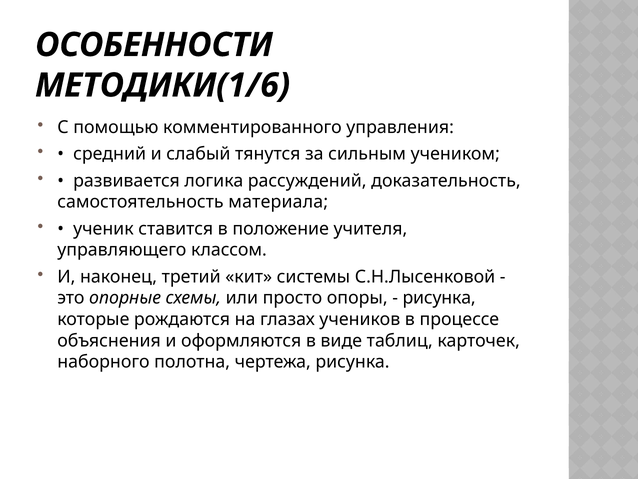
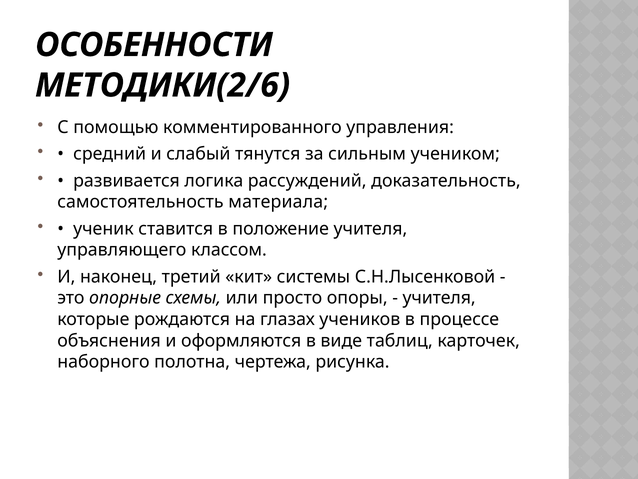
МЕТОДИКИ(1/6: МЕТОДИКИ(1/6 -> МЕТОДИКИ(2/6
рисунка at (439, 298): рисунка -> учителя
